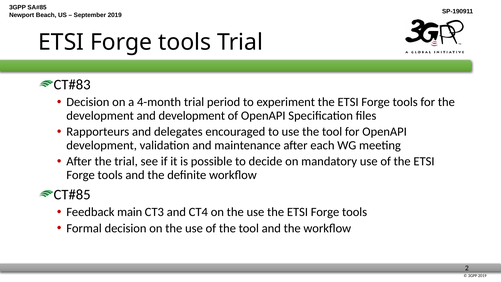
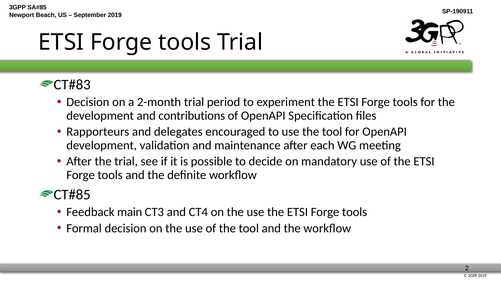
4-month: 4-month -> 2-month
and development: development -> contributions
